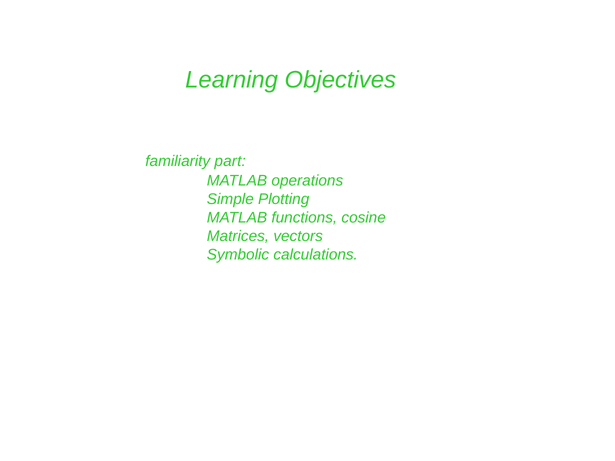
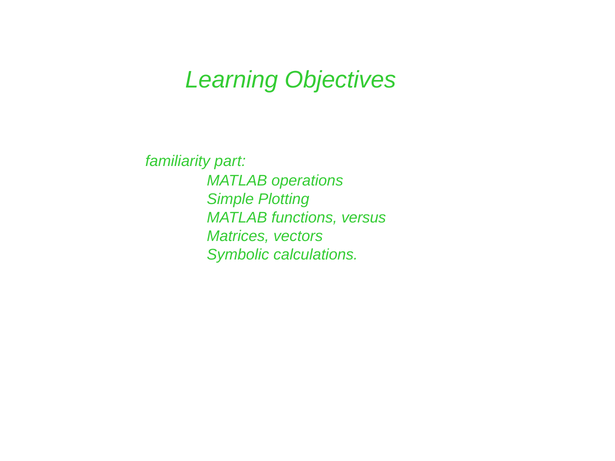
cosine: cosine -> versus
